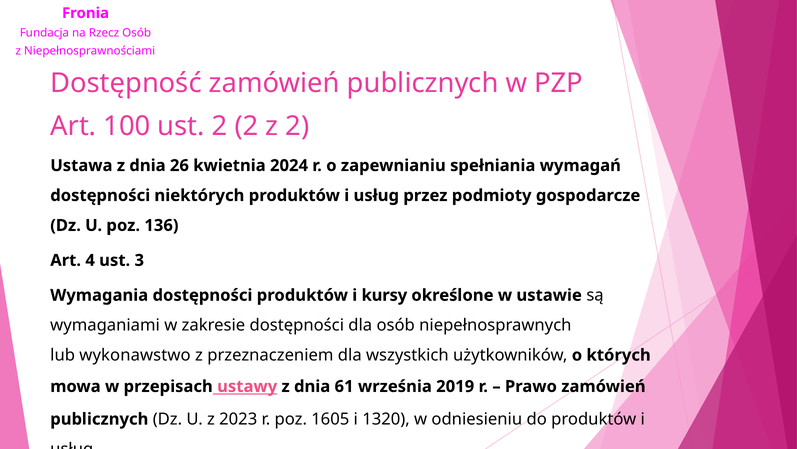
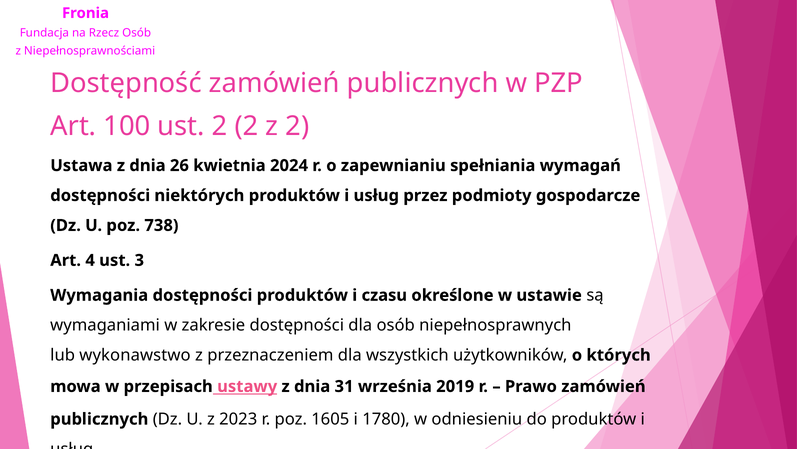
136: 136 -> 738
kursy: kursy -> czasu
61: 61 -> 31
1320: 1320 -> 1780
